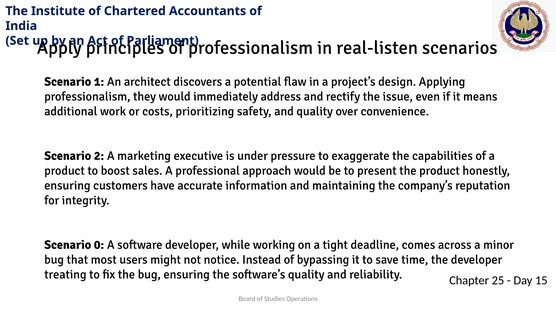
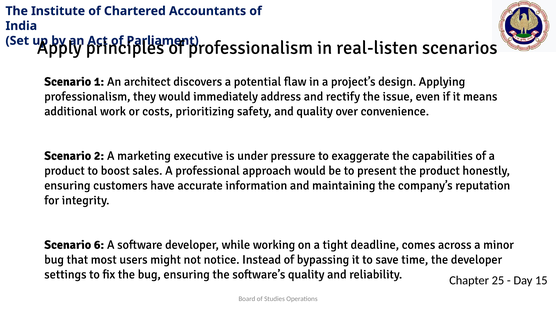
0: 0 -> 6
treating: treating -> settings
